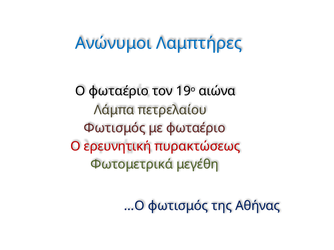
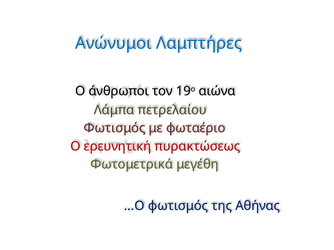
Ο φωταέριο: φωταέριο -> άνθρωποι
